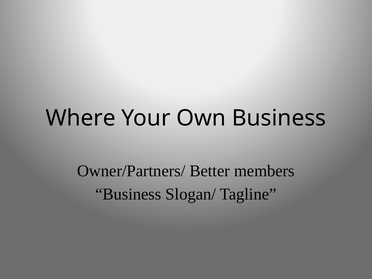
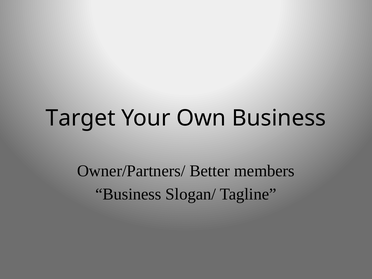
Where: Where -> Target
